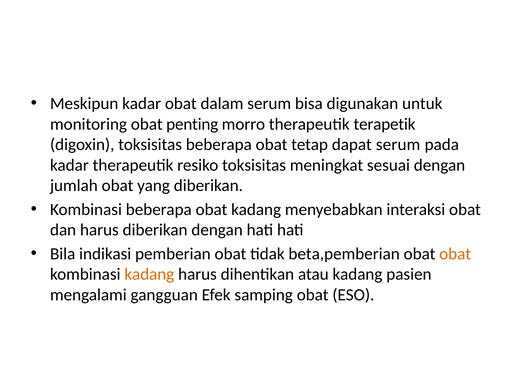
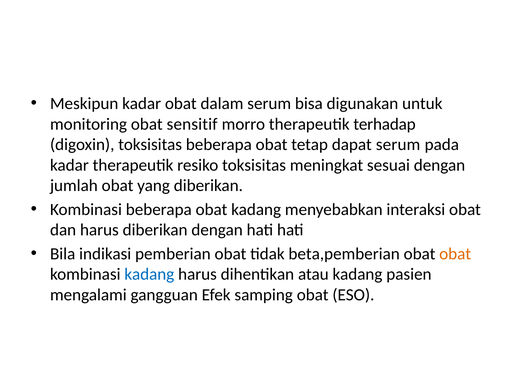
penting: penting -> sensitif
terapetik: terapetik -> terhadap
kadang at (149, 275) colour: orange -> blue
